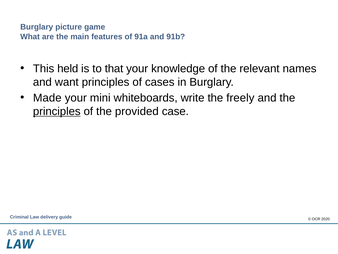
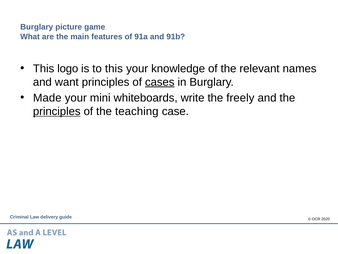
held: held -> logo
to that: that -> this
cases underline: none -> present
provided: provided -> teaching
